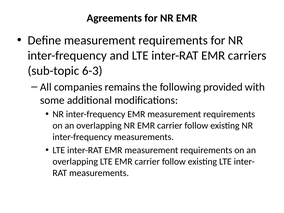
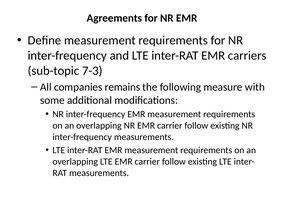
6-3: 6-3 -> 7-3
provided: provided -> measure
